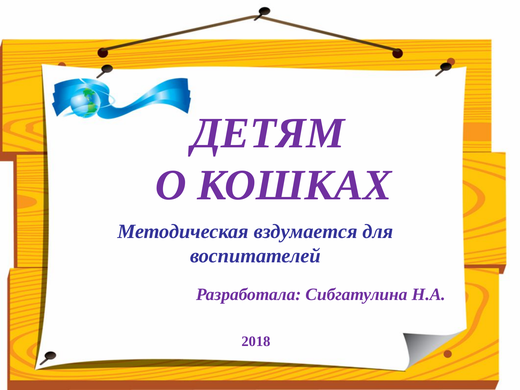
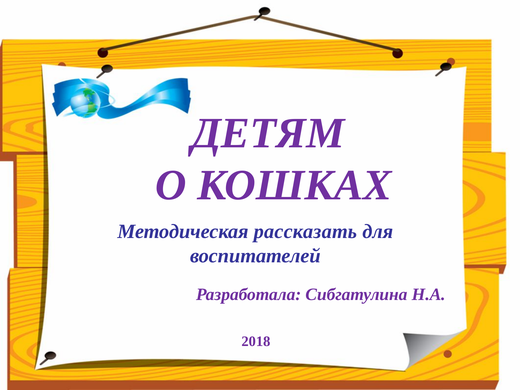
вздумается: вздумается -> рассказать
